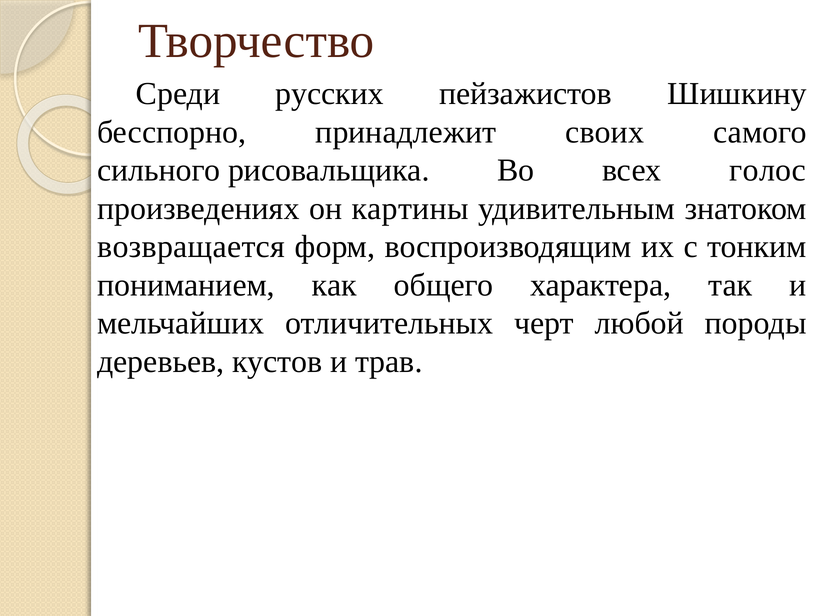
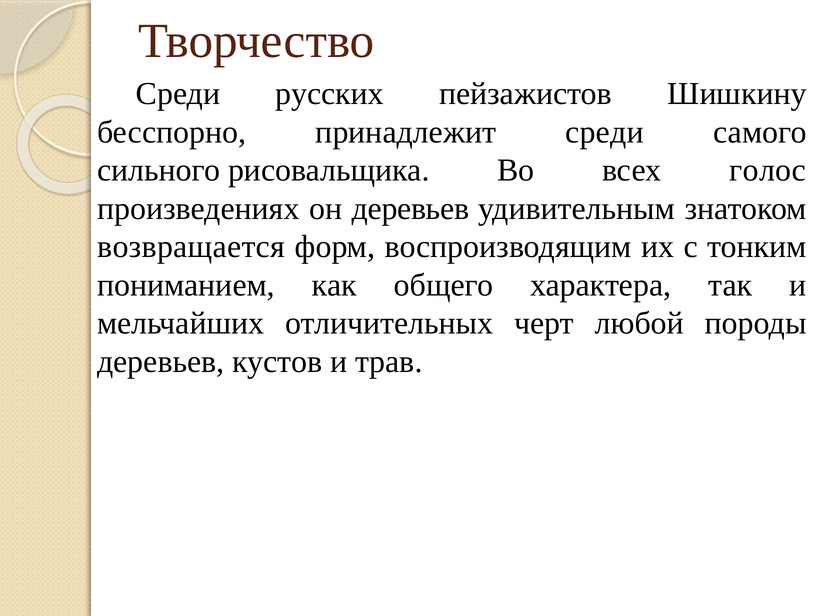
принадлежит своих: своих -> среди
он картины: картины -> деревьев
